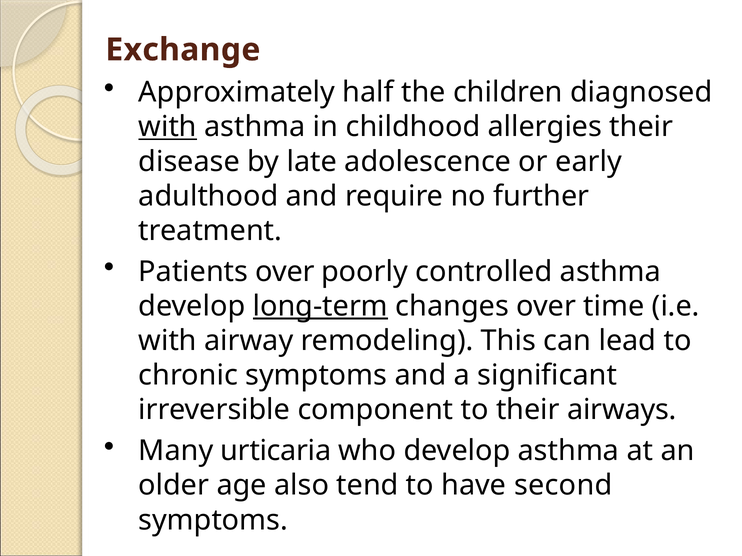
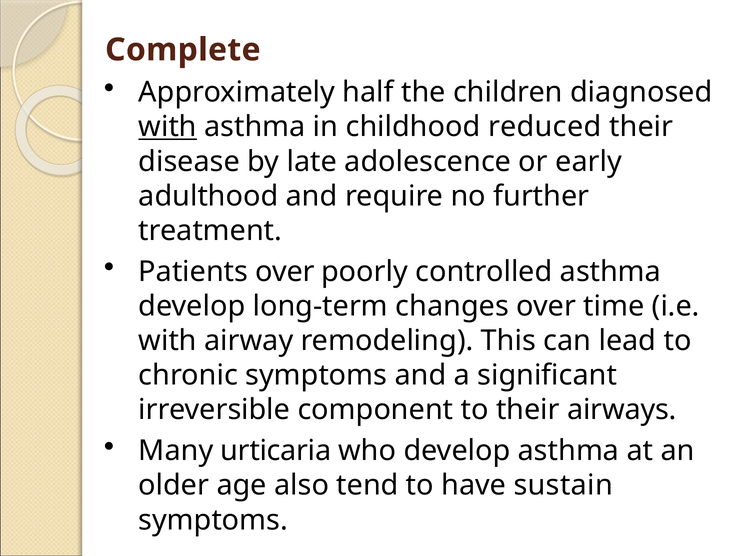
Exchange: Exchange -> Complete
allergies: allergies -> reduced
long-term underline: present -> none
second: second -> sustain
